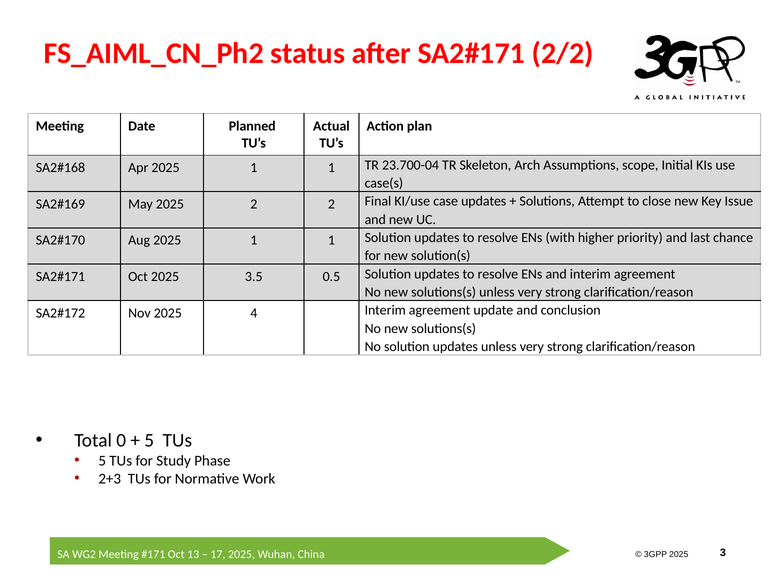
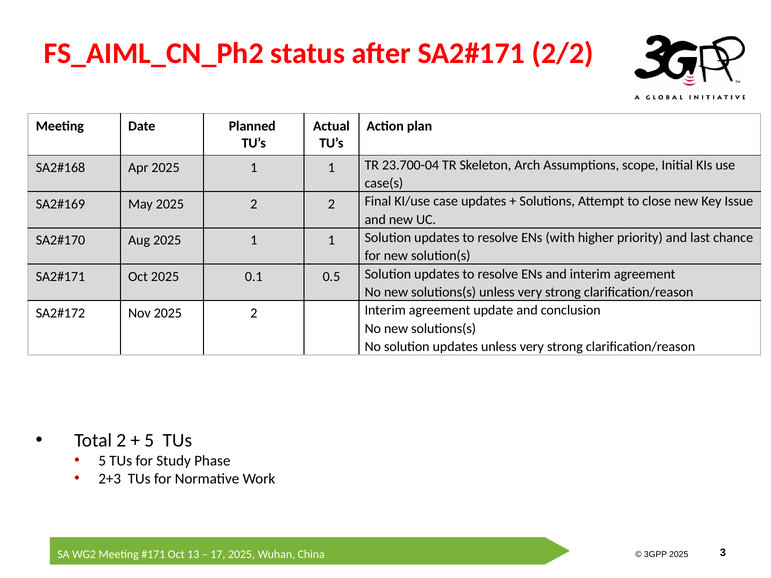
3.5: 3.5 -> 0.1
Nov 2025 4: 4 -> 2
Total 0: 0 -> 2
